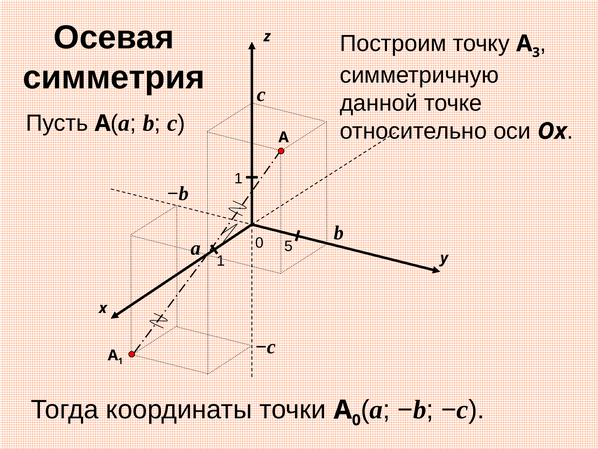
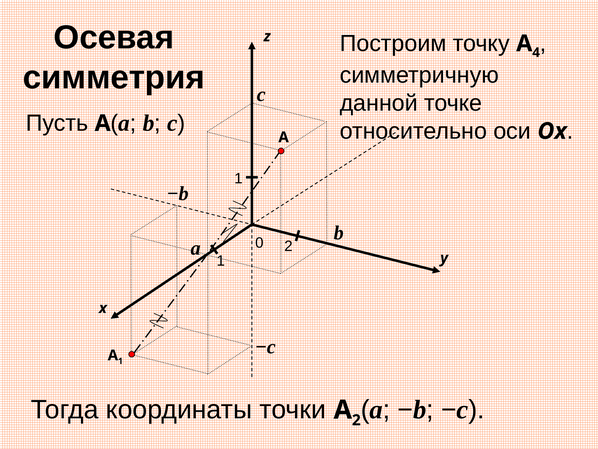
3: 3 -> 4
0 5: 5 -> 2
A 0: 0 -> 2
